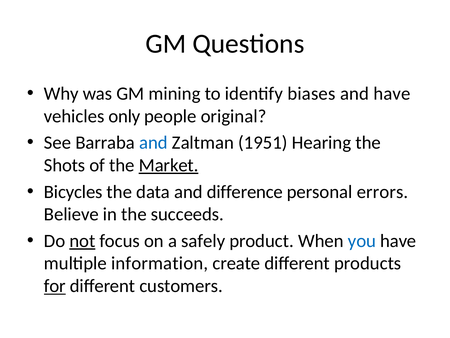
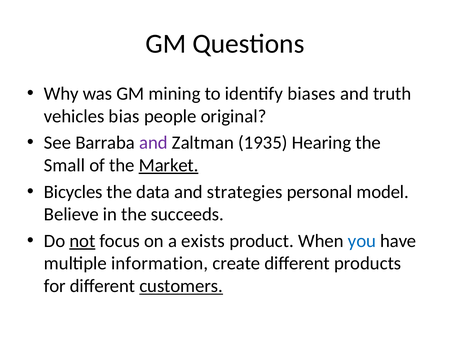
and have: have -> truth
only: only -> bias
and at (153, 143) colour: blue -> purple
1951: 1951 -> 1935
Shots: Shots -> Small
difference: difference -> strategies
errors: errors -> model
safely: safely -> exists
for underline: present -> none
customers underline: none -> present
